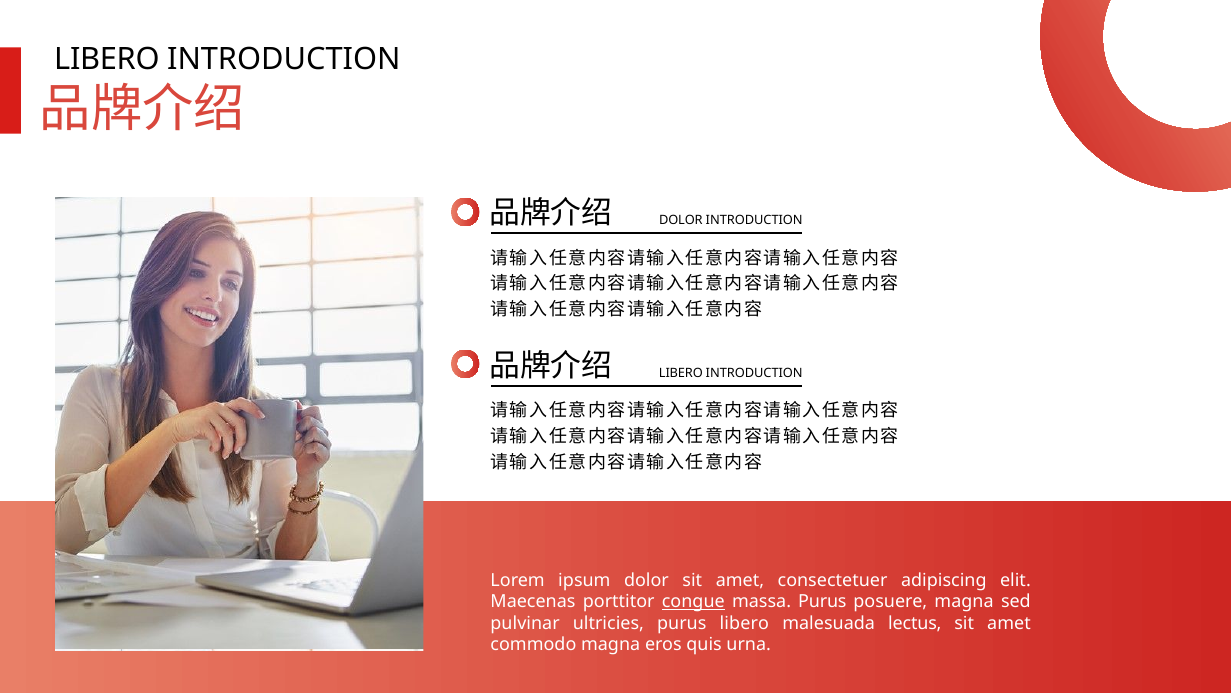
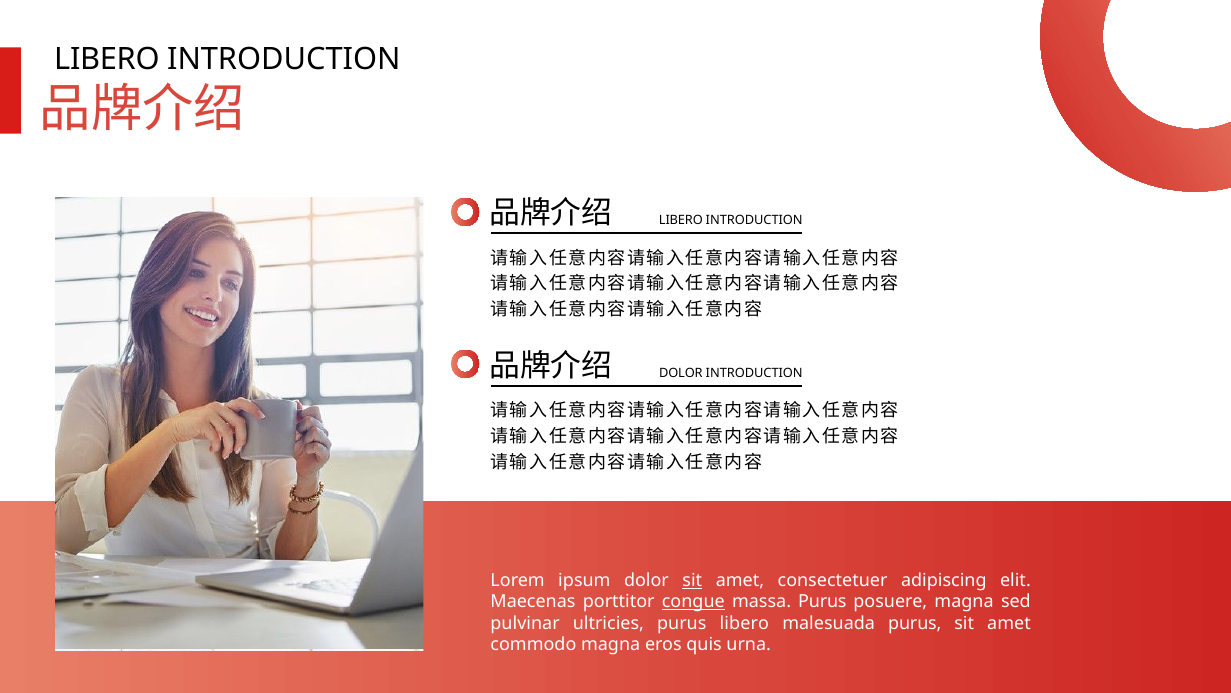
DOLOR at (681, 220): DOLOR -> LIBERO
LIBERO at (681, 373): LIBERO -> DOLOR
sit at (692, 580) underline: none -> present
malesuada lectus: lectus -> purus
